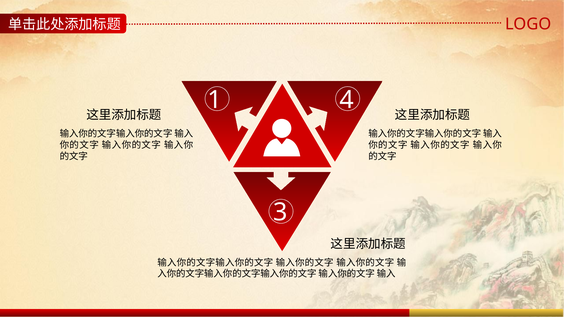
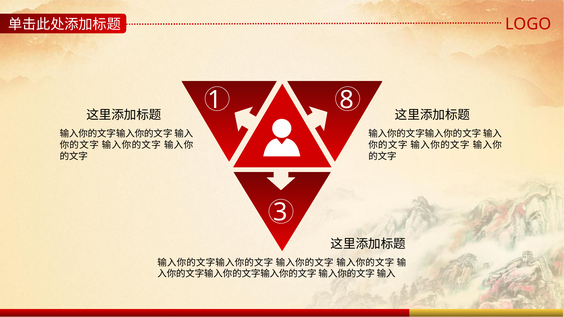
4: 4 -> 8
